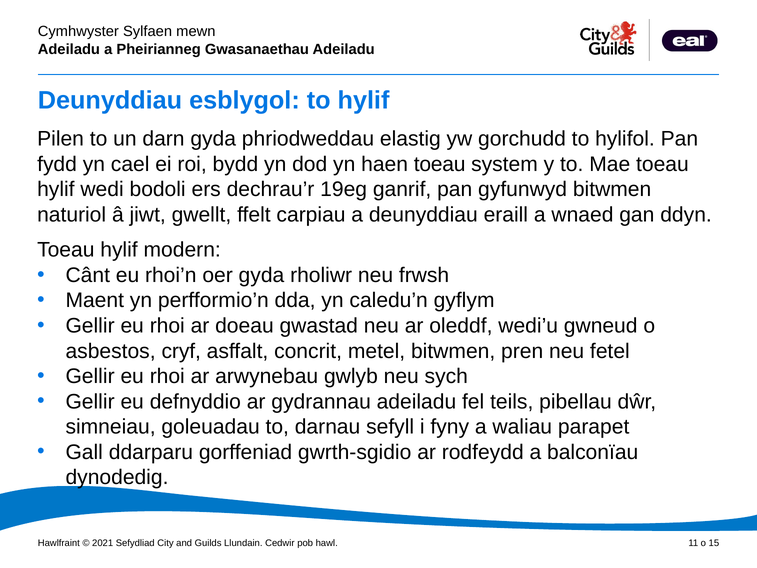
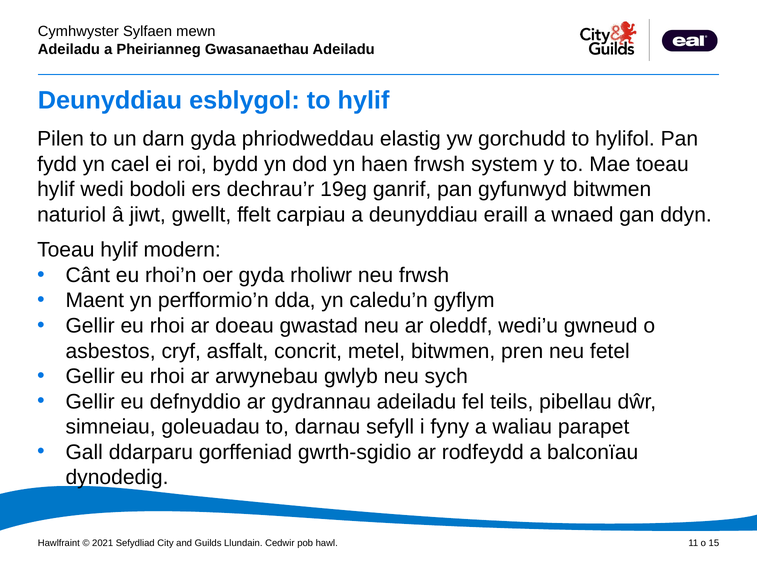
haen toeau: toeau -> frwsh
